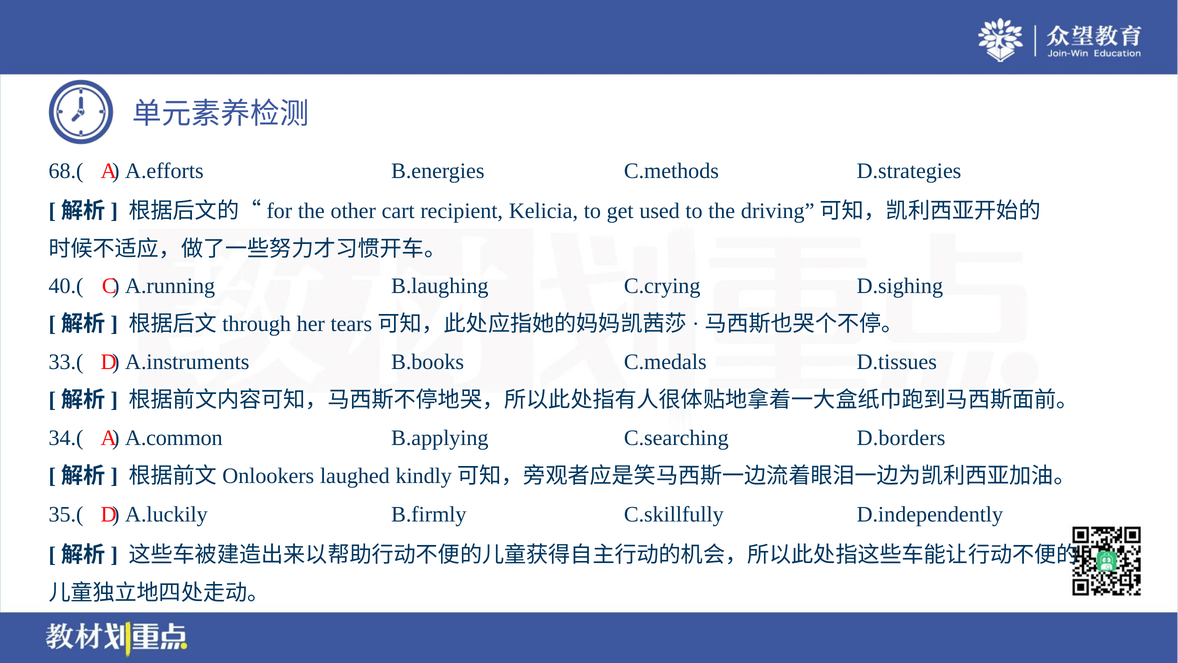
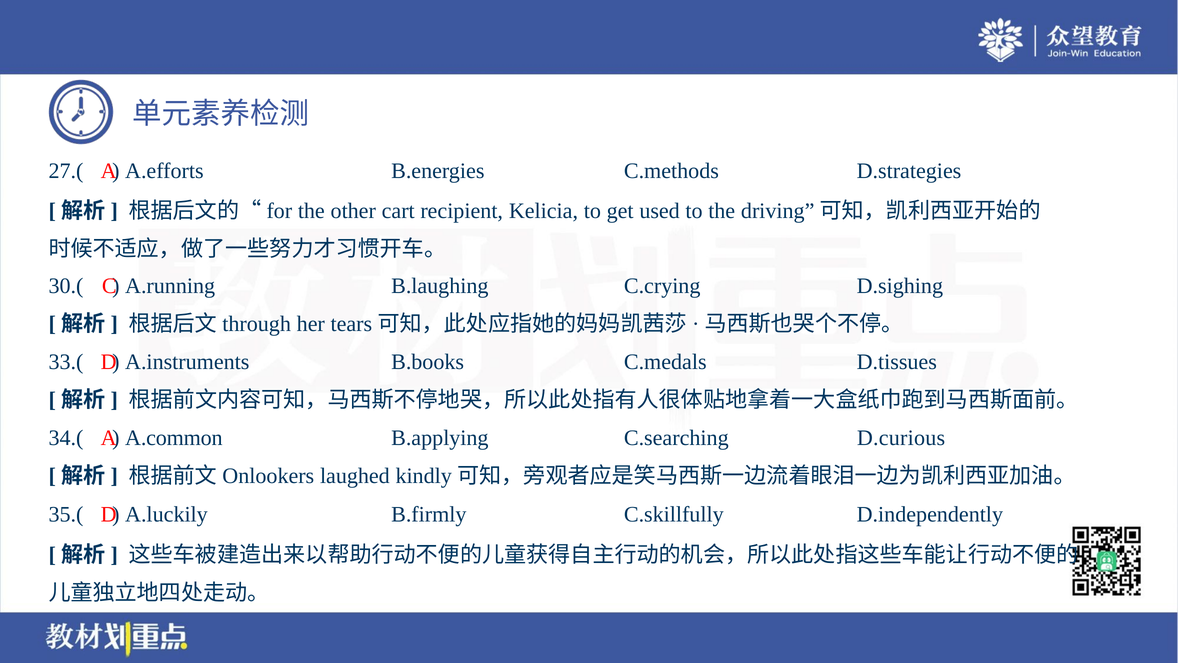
68.(: 68.( -> 27.(
40.(: 40.( -> 30.(
D.borders: D.borders -> D.curious
